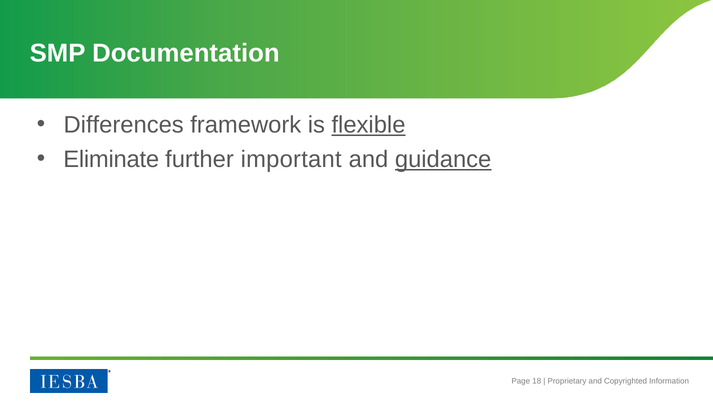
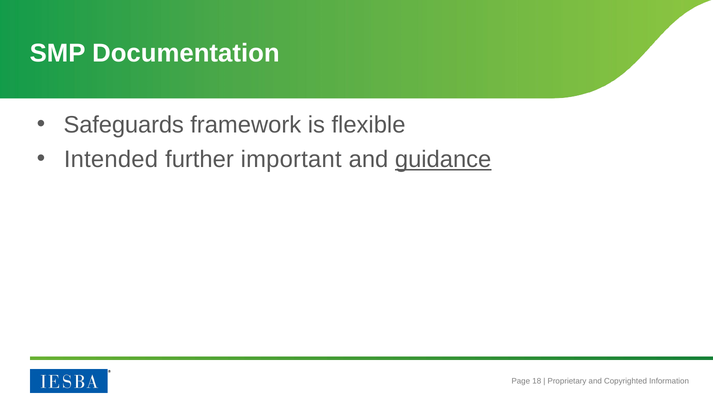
Differences: Differences -> Safeguards
flexible underline: present -> none
Eliminate: Eliminate -> Intended
